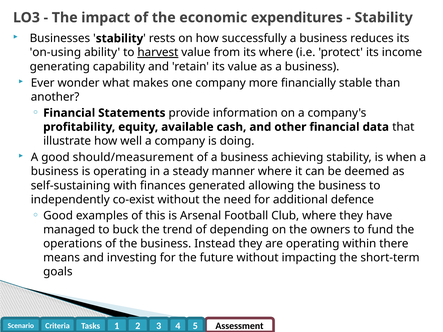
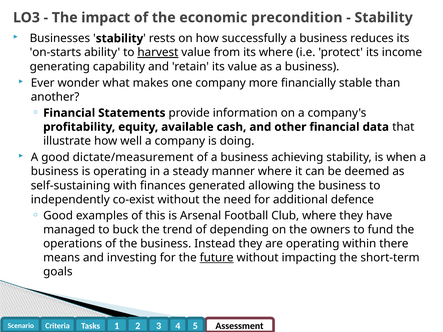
expenditures: expenditures -> precondition
on-using: on-using -> on-starts
should/measurement: should/measurement -> dictate/measurement
future underline: none -> present
